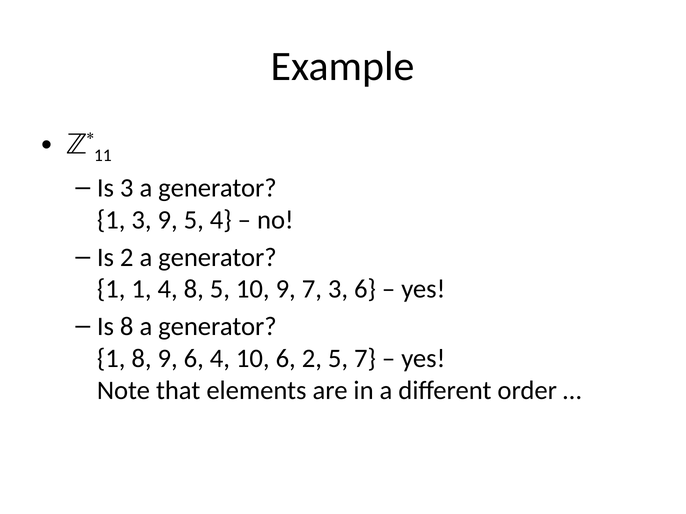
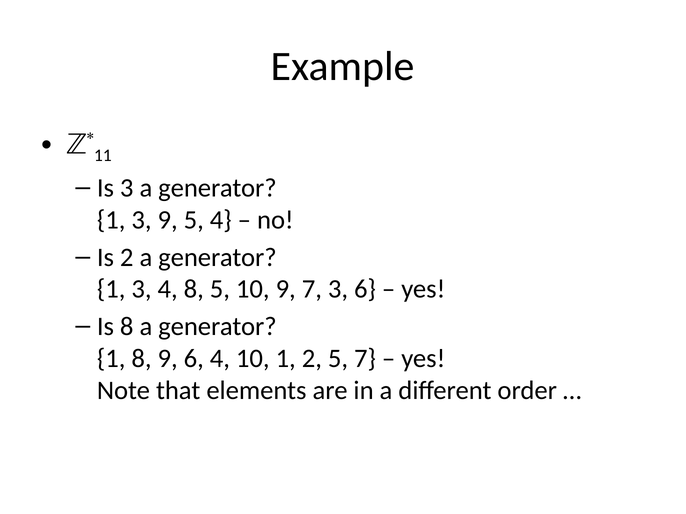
1 at (141, 289): 1 -> 3
10 6: 6 -> 1
